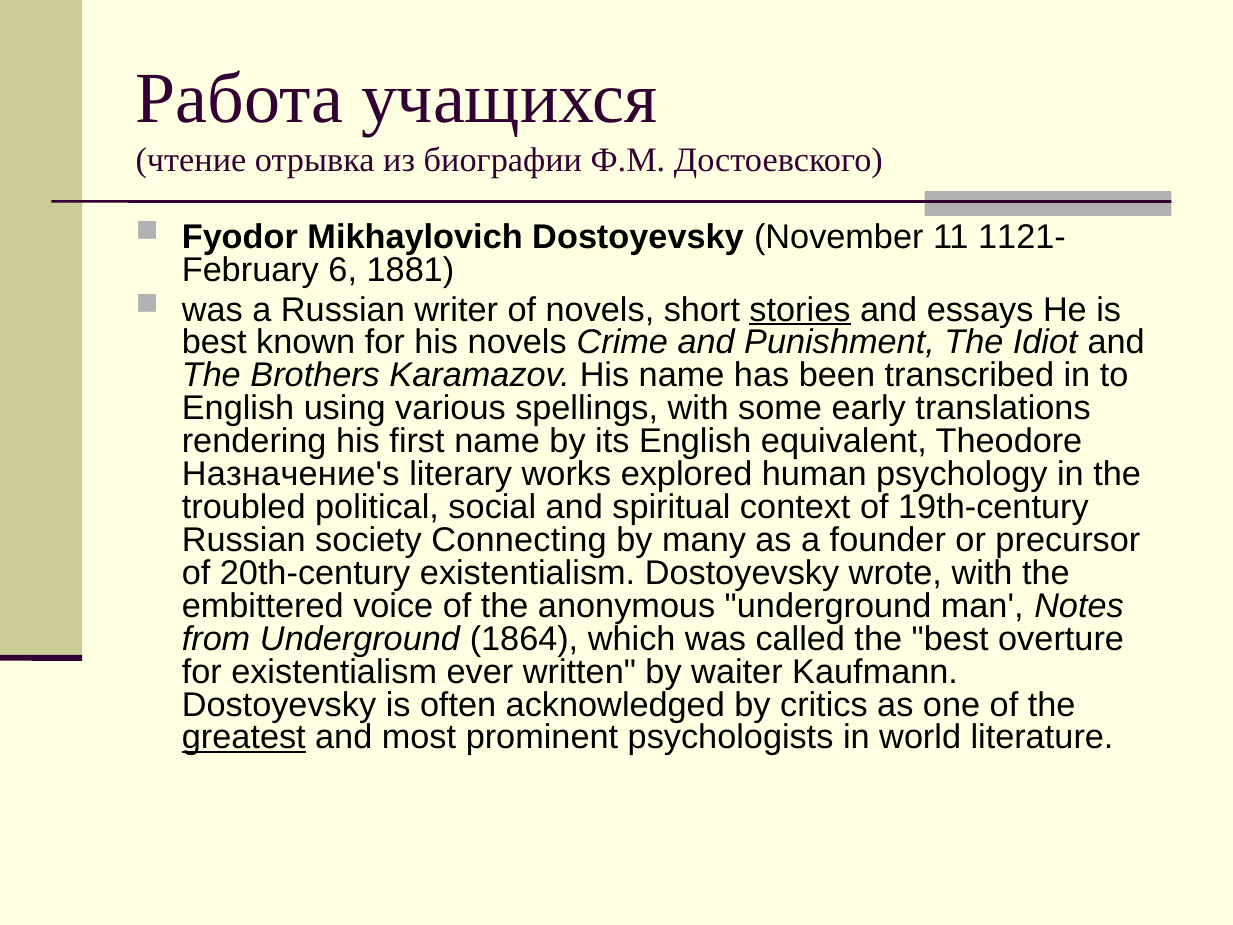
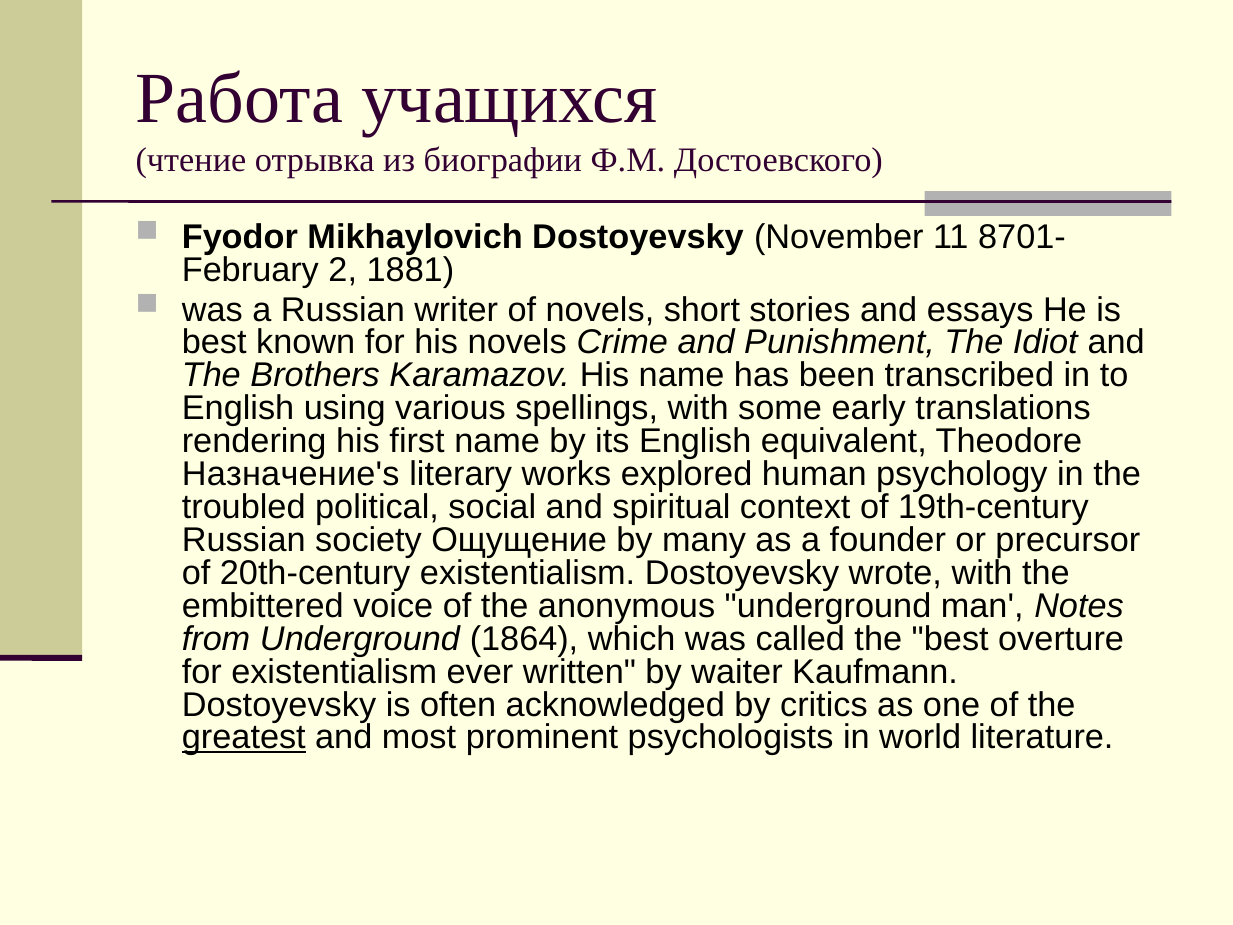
1121-: 1121- -> 8701-
6: 6 -> 2
stories underline: present -> none
Connecting: Connecting -> Ощущение
